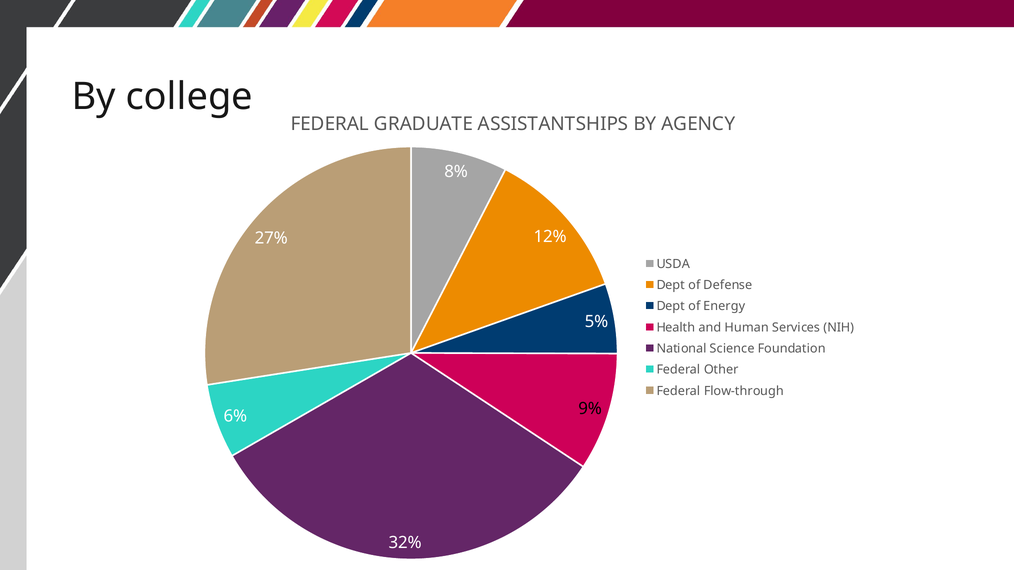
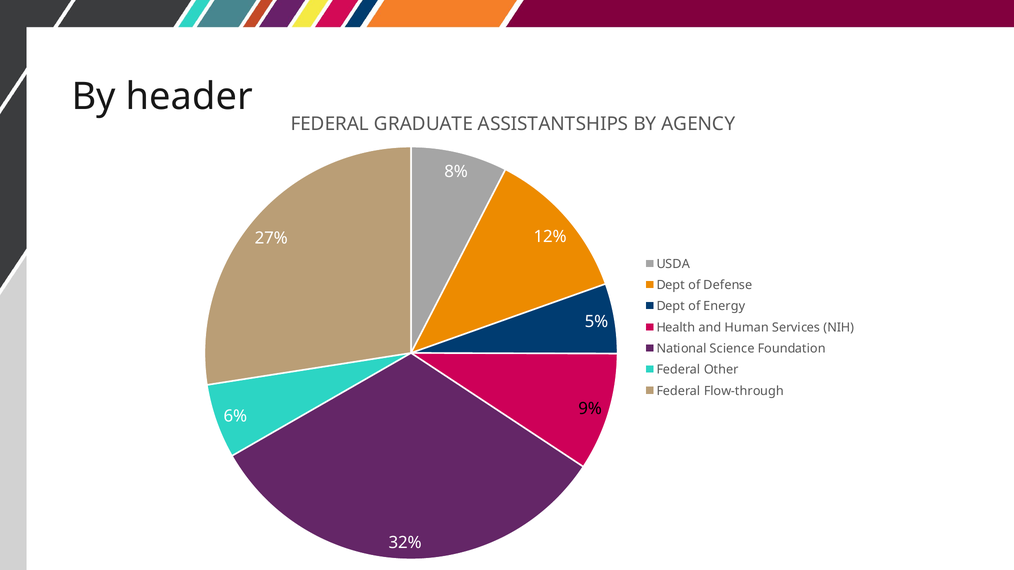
college: college -> header
